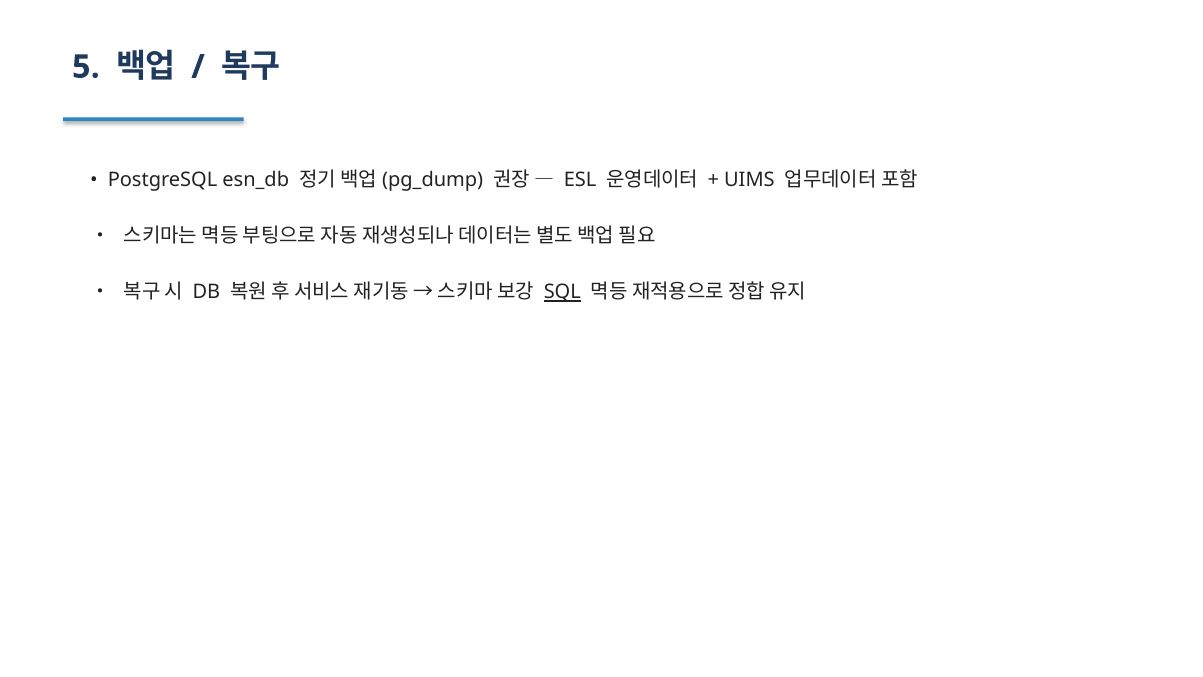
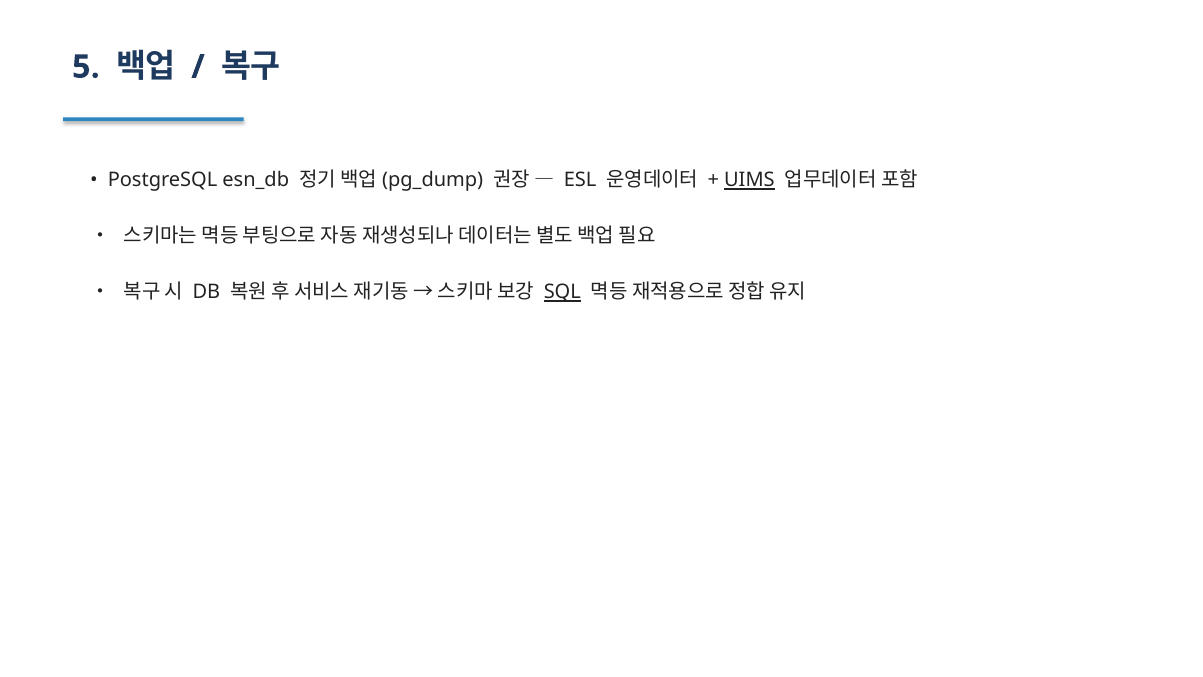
UIMS underline: none -> present
